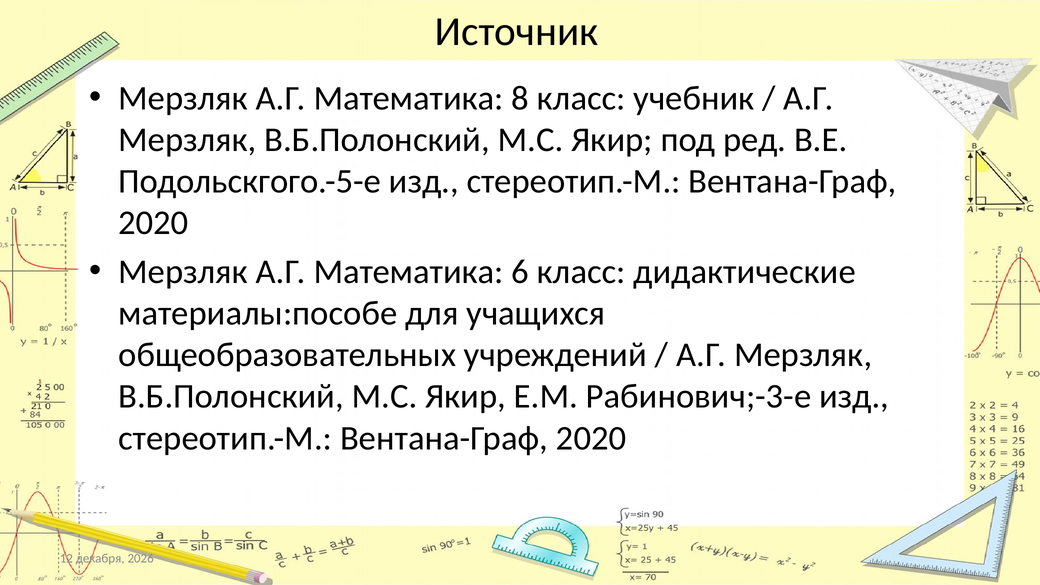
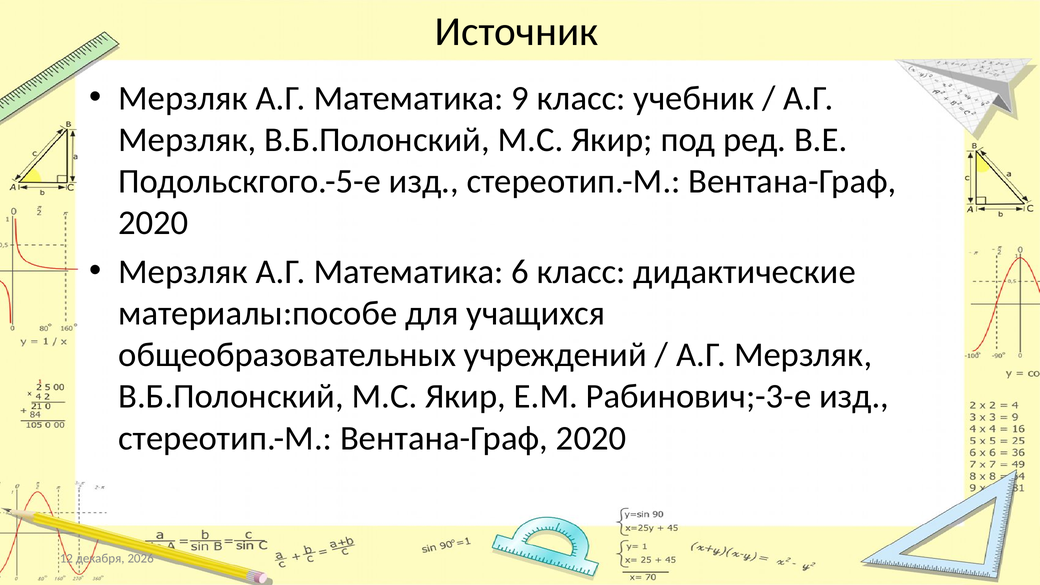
8: 8 -> 9
